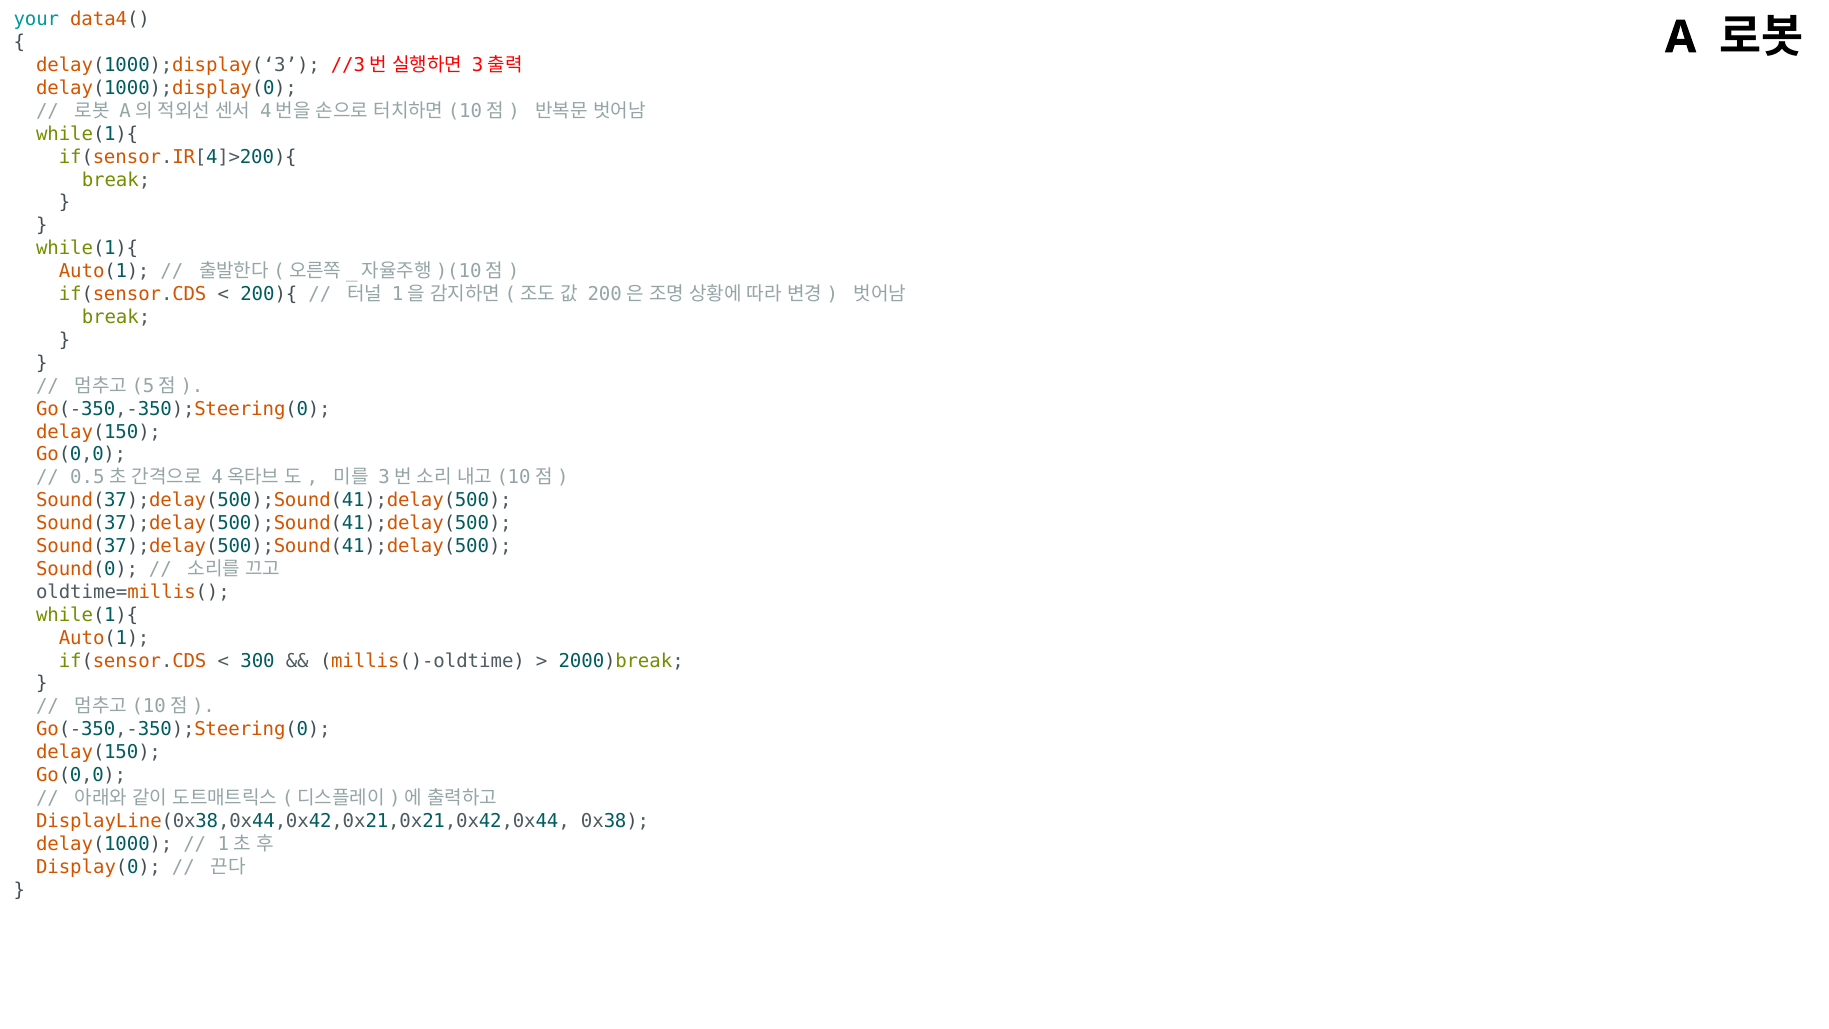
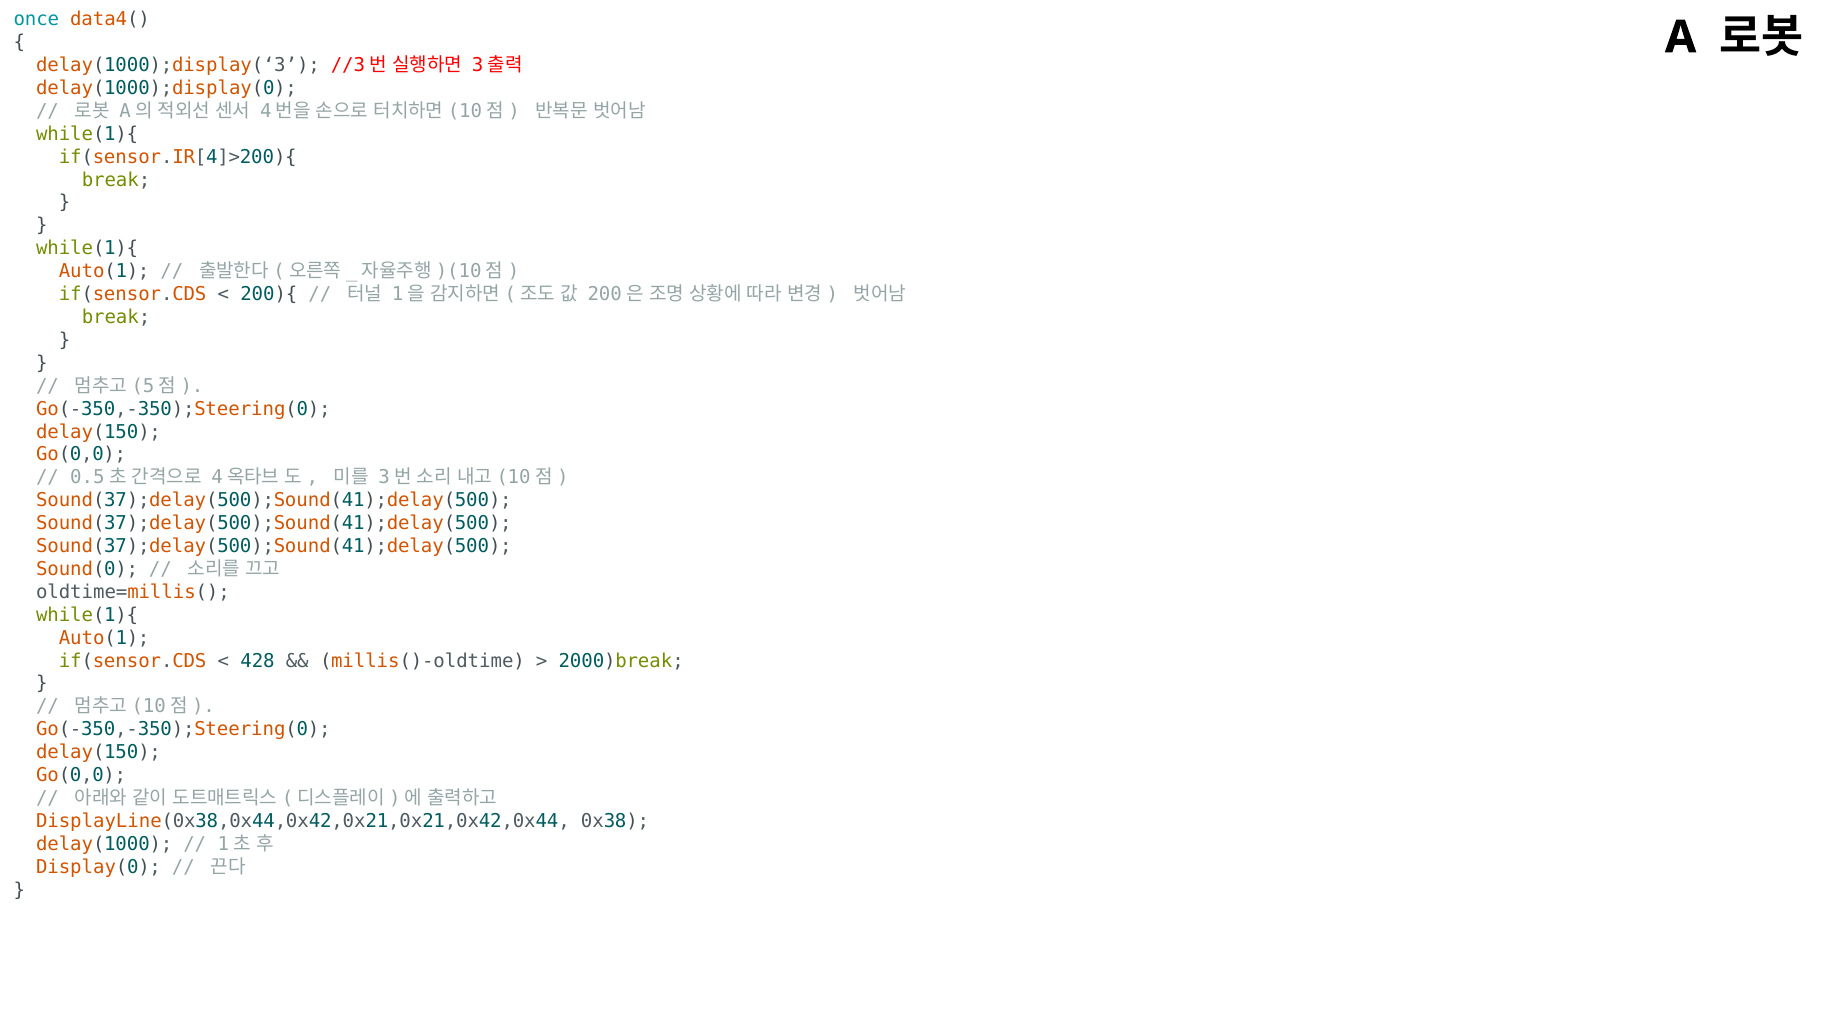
your: your -> once
300: 300 -> 428
